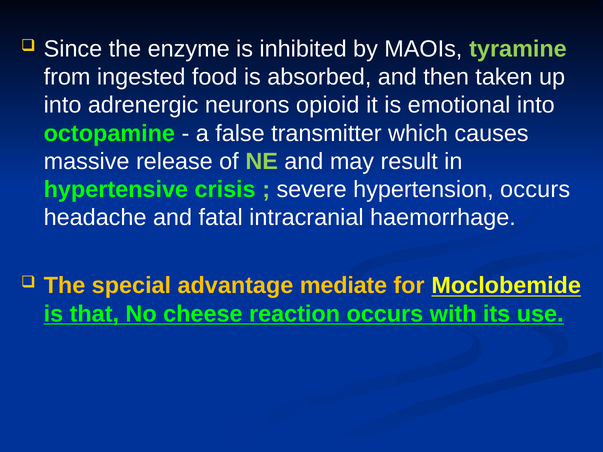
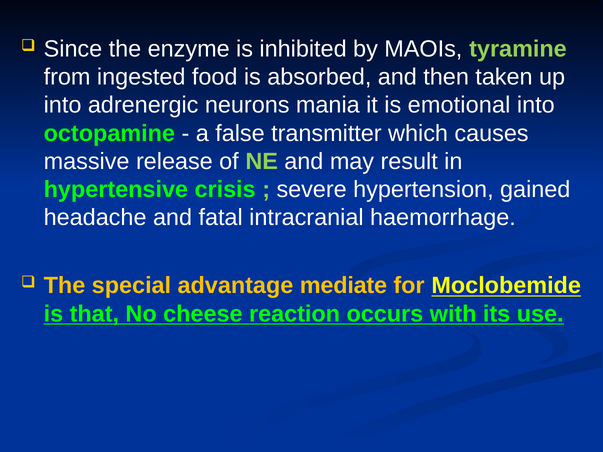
opioid: opioid -> mania
hypertension occurs: occurs -> gained
